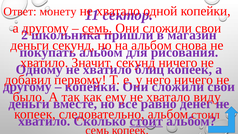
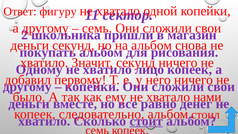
монету: монету -> фигуру
семь at (97, 28) underline: present -> none
блиц: блиц -> лицо
виду: виду -> нами
